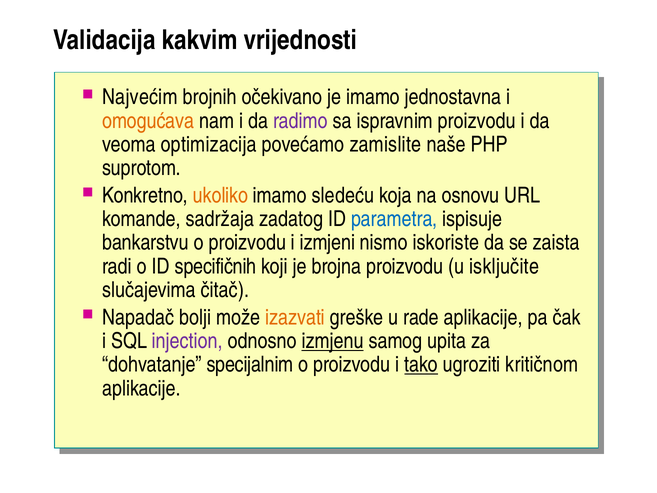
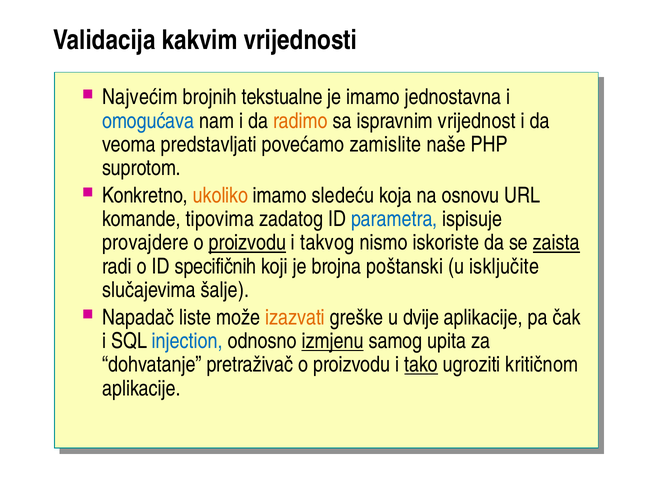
očekivano: očekivano -> tekstualne
omogućava colour: orange -> blue
radimo colour: purple -> orange
ispravnim proizvodu: proizvodu -> vrijednost
optimizacija: optimizacija -> predstavljati
sadržaja: sadržaja -> tipovima
bankarstvu: bankarstvu -> provajdere
proizvodu at (247, 243) underline: none -> present
izmjeni: izmjeni -> takvog
zaista underline: none -> present
brojna proizvodu: proizvodu -> poštanski
čitač: čitač -> šalje
bolji: bolji -> liste
rade: rade -> dvije
injection colour: purple -> blue
specijalnim: specijalnim -> pretraživač
